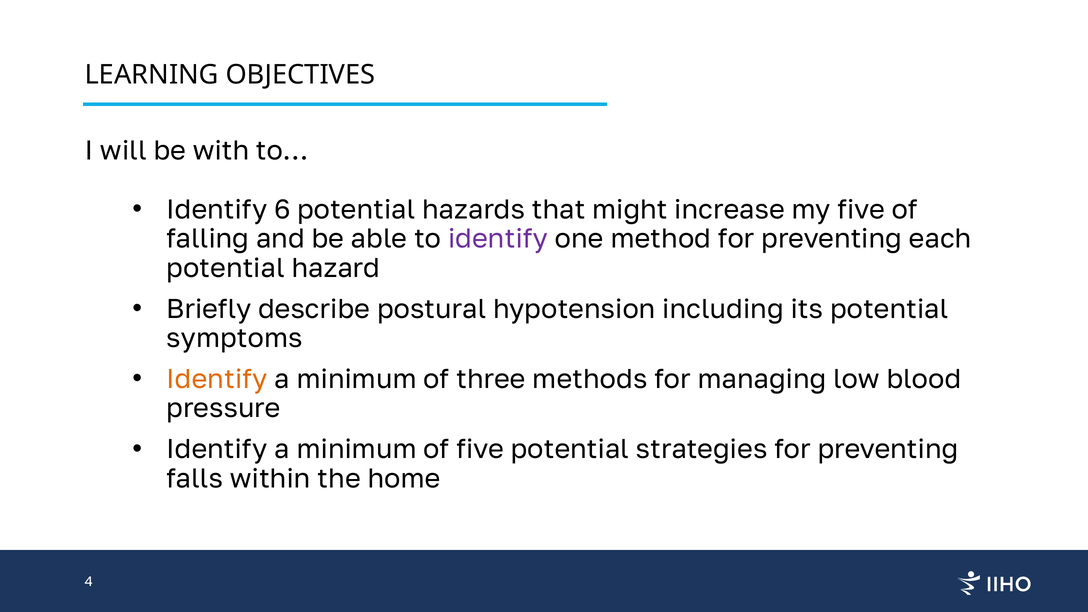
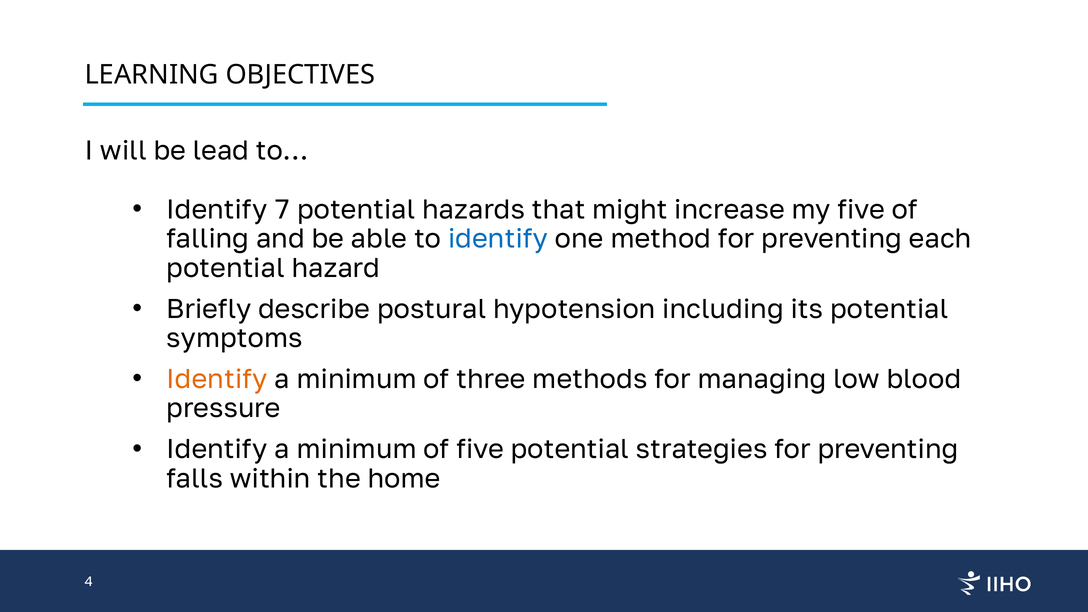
with: with -> lead
6: 6 -> 7
identify at (498, 239) colour: purple -> blue
